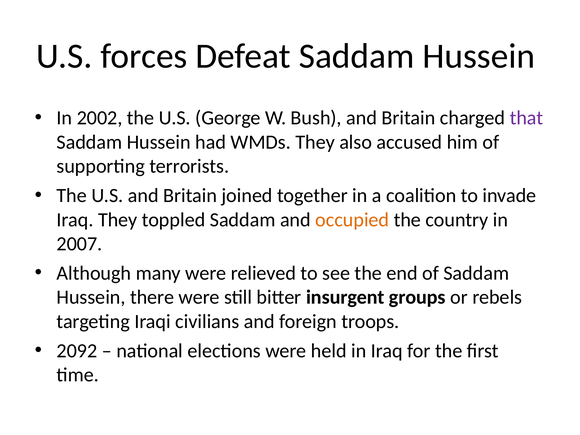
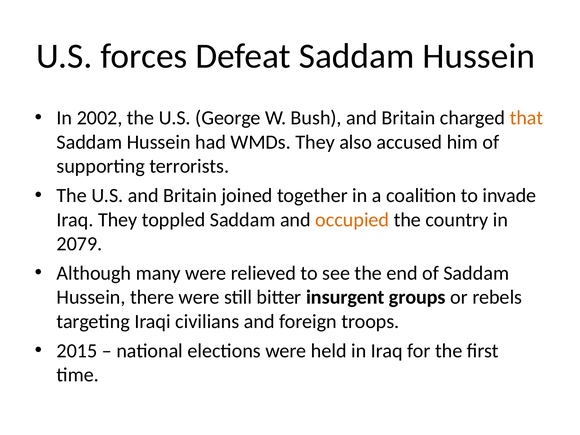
that colour: purple -> orange
2007: 2007 -> 2079
2092: 2092 -> 2015
